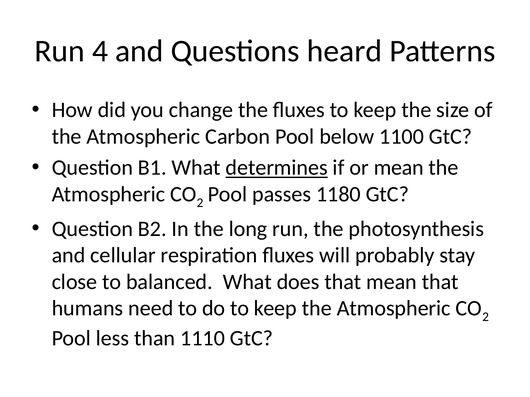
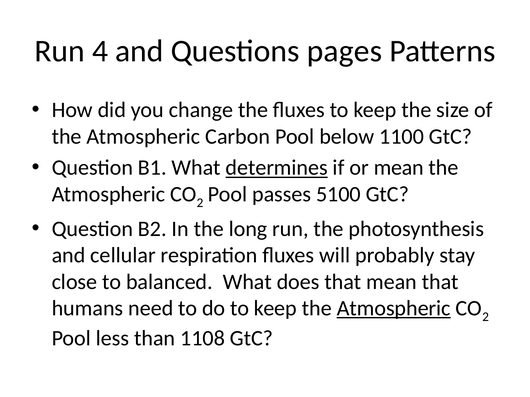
heard: heard -> pages
1180: 1180 -> 5100
Atmospheric at (394, 309) underline: none -> present
1110: 1110 -> 1108
